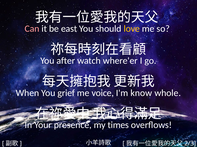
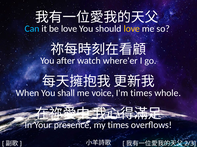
Can colour: pink -> light blue
be east: east -> love
grief: grief -> shall
I'm know: know -> times
